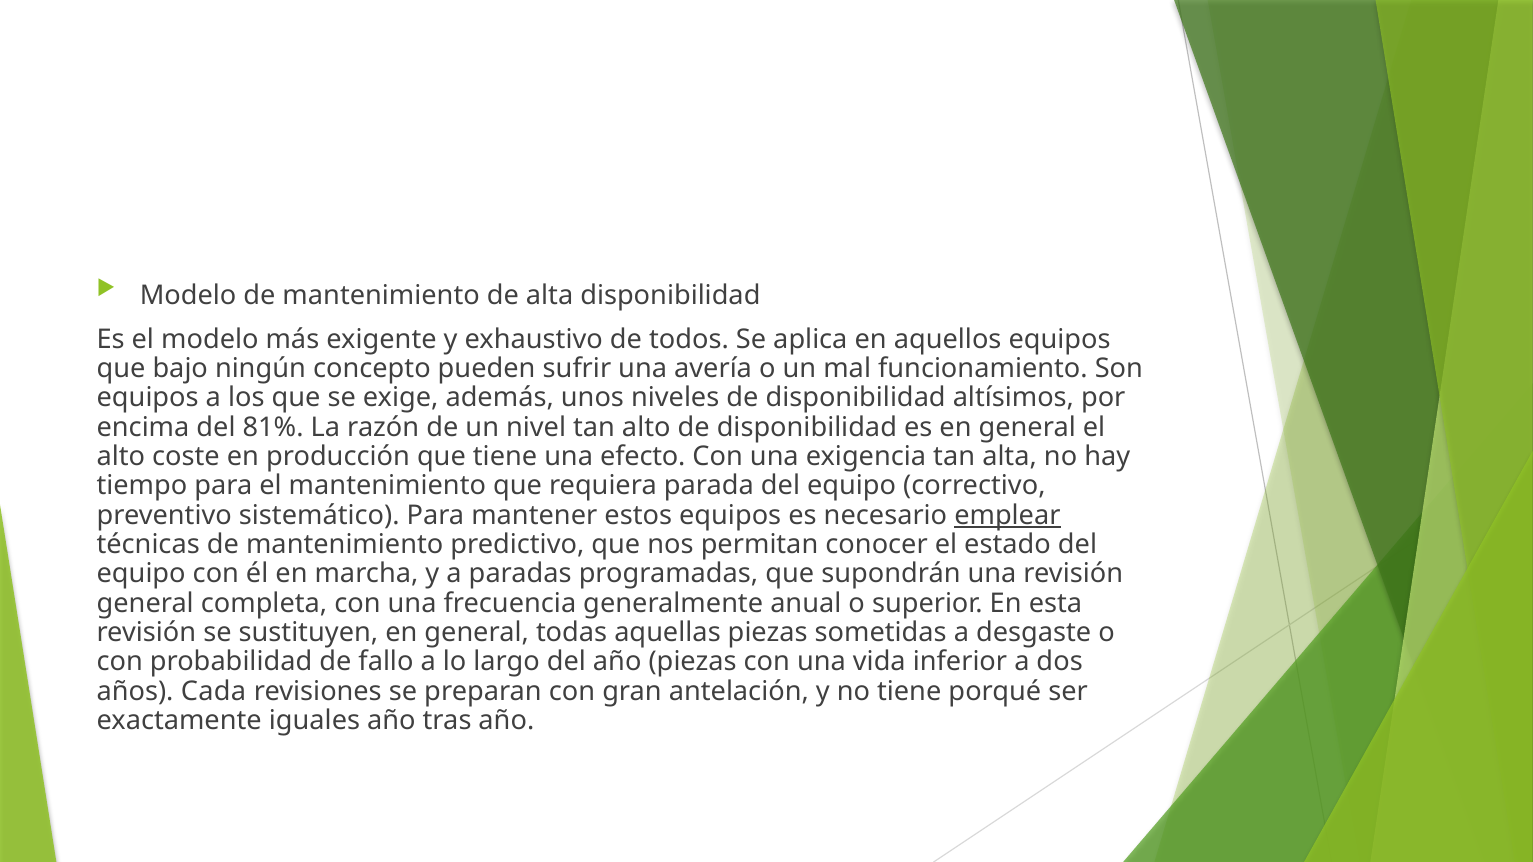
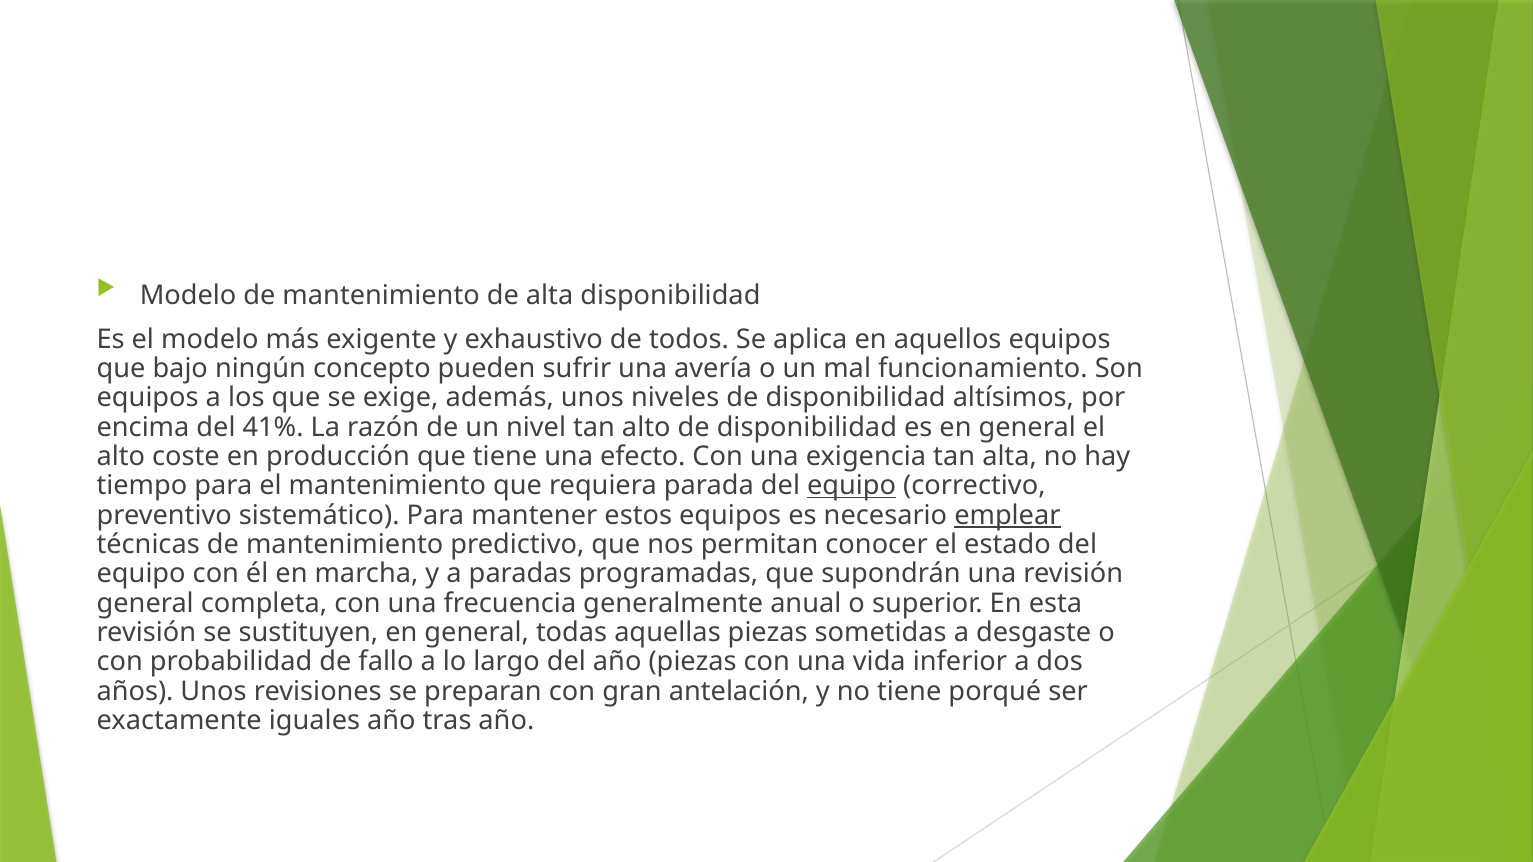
81%: 81% -> 41%
equipo at (852, 486) underline: none -> present
años Cada: Cada -> Unos
